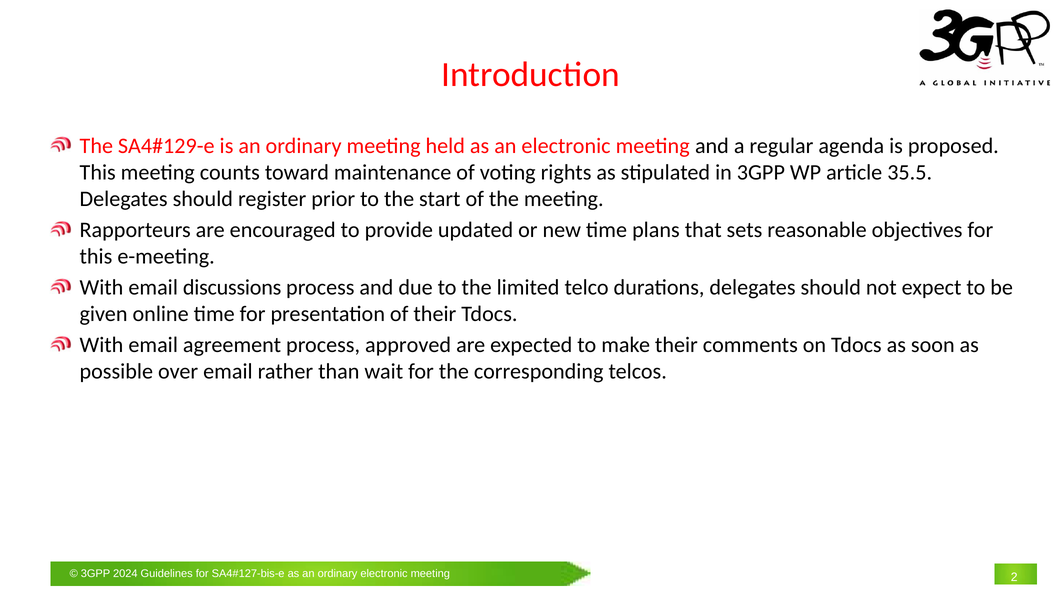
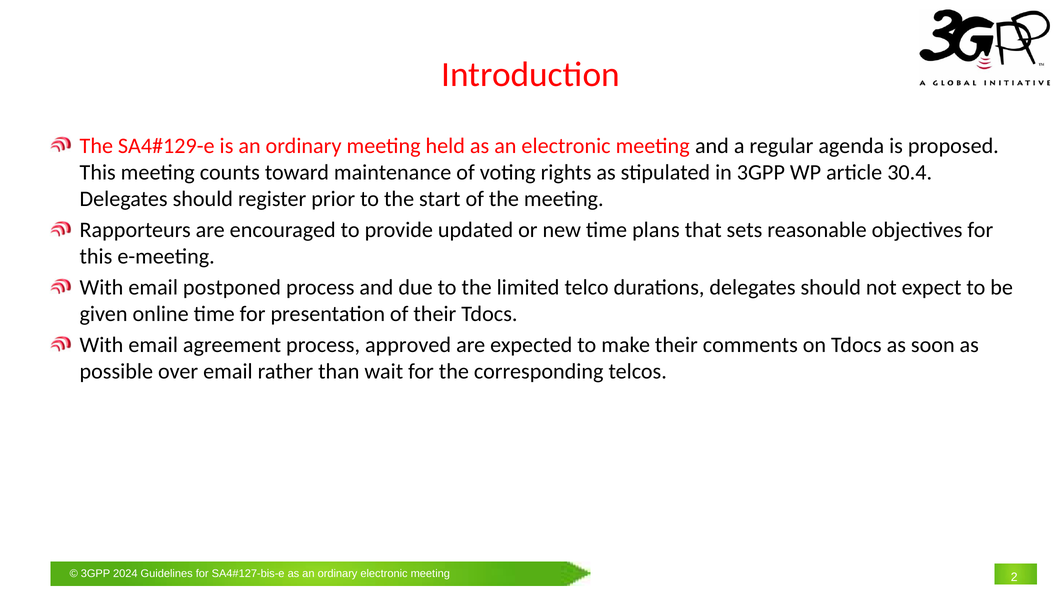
35.5: 35.5 -> 30.4
discussions: discussions -> postponed
